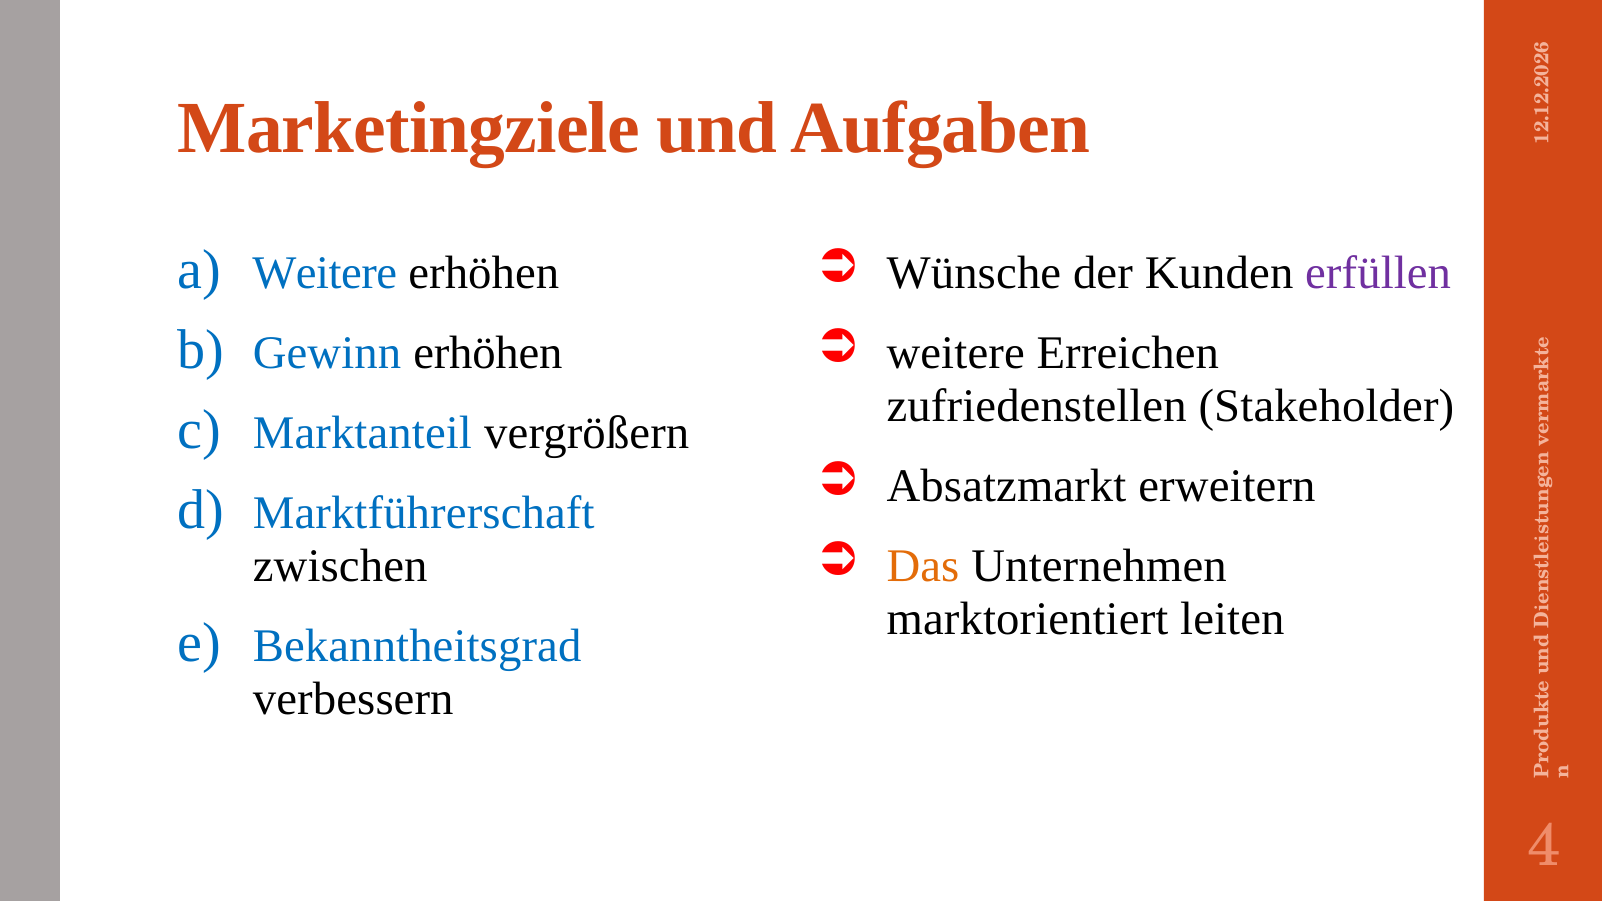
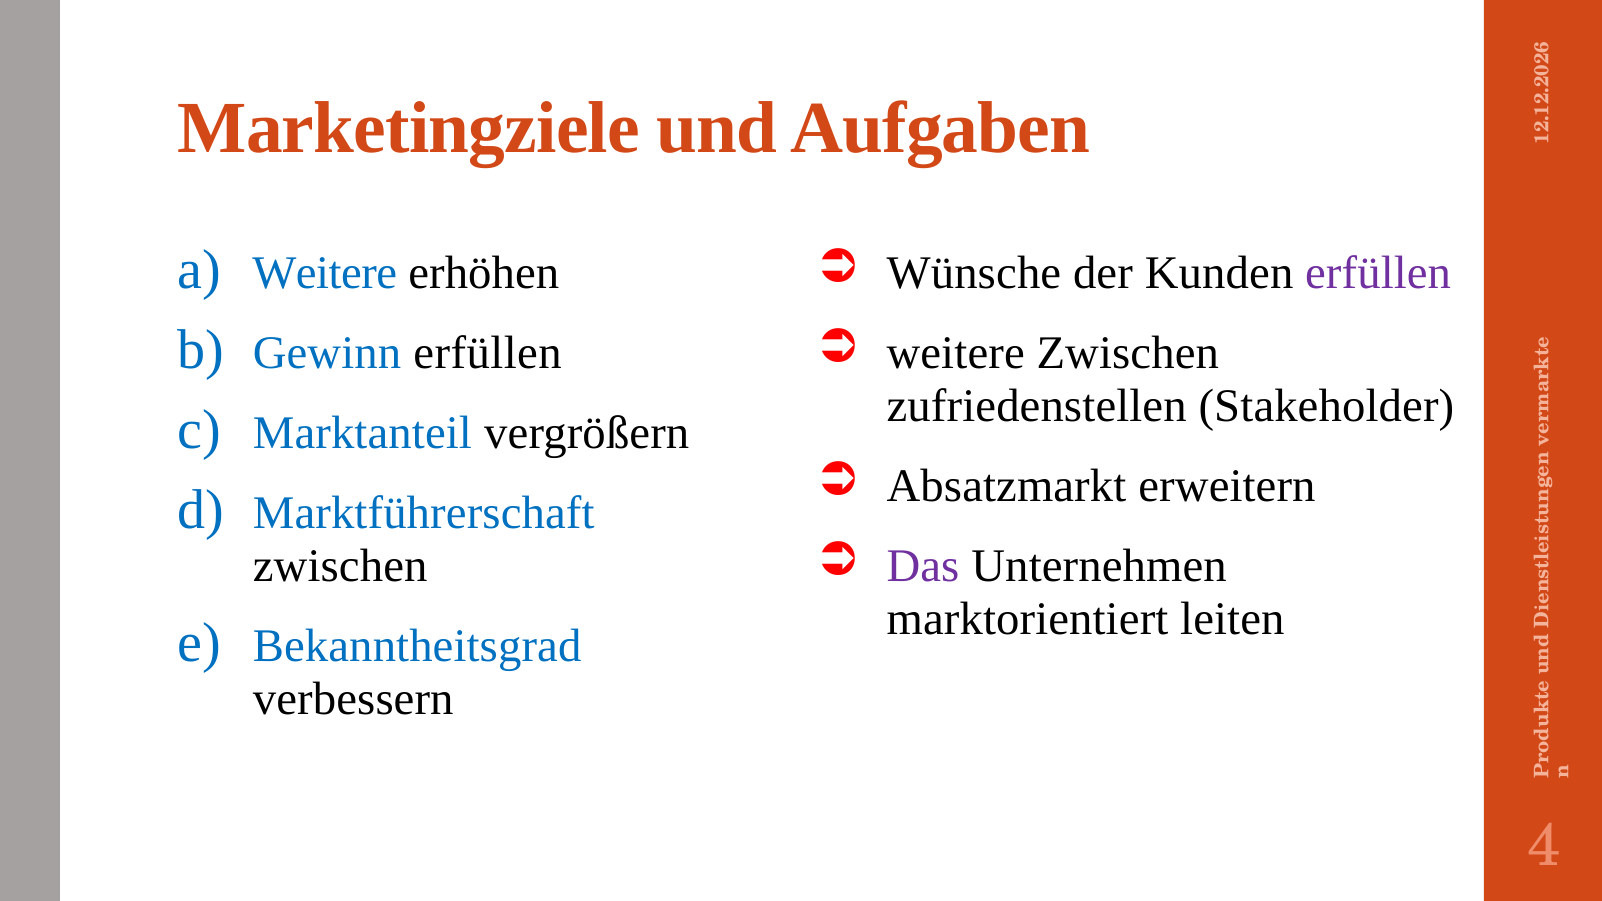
Gewinn erhöhen: erhöhen -> erfüllen
weitere Erreichen: Erreichen -> Zwischen
Das colour: orange -> purple
